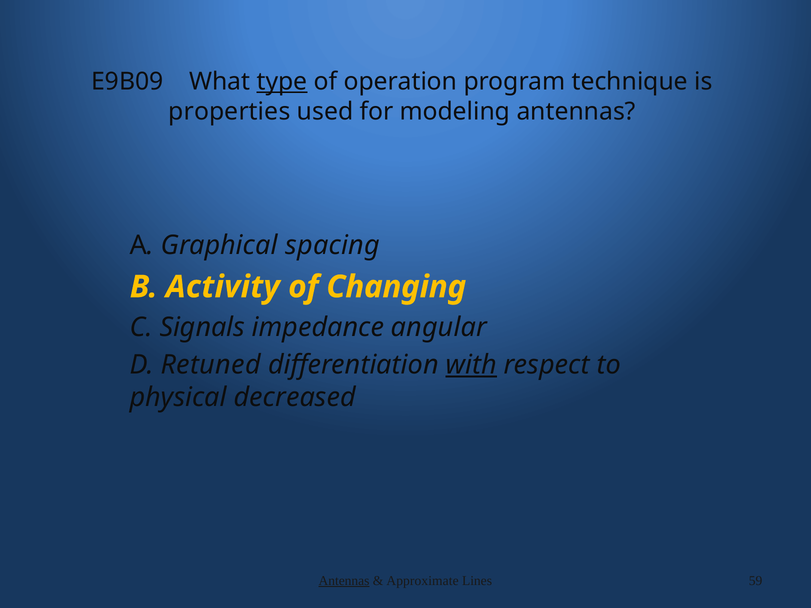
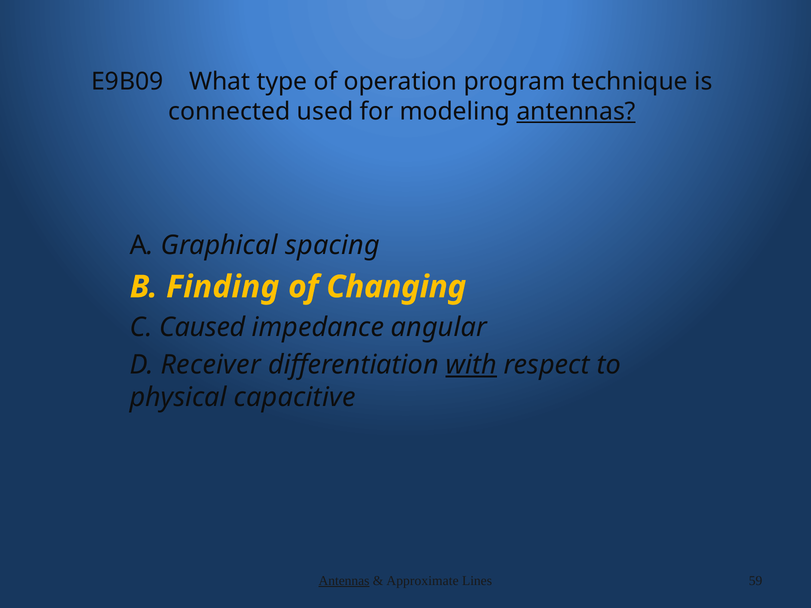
type underline: present -> none
properties: properties -> connected
antennas at (576, 111) underline: none -> present
Activity: Activity -> Finding
Signals: Signals -> Caused
Retuned: Retuned -> Receiver
decreased: decreased -> capacitive
